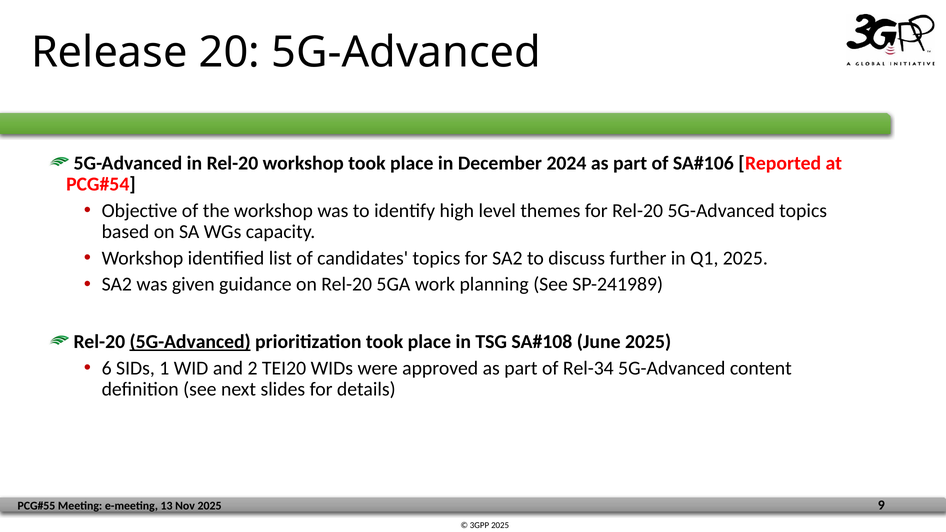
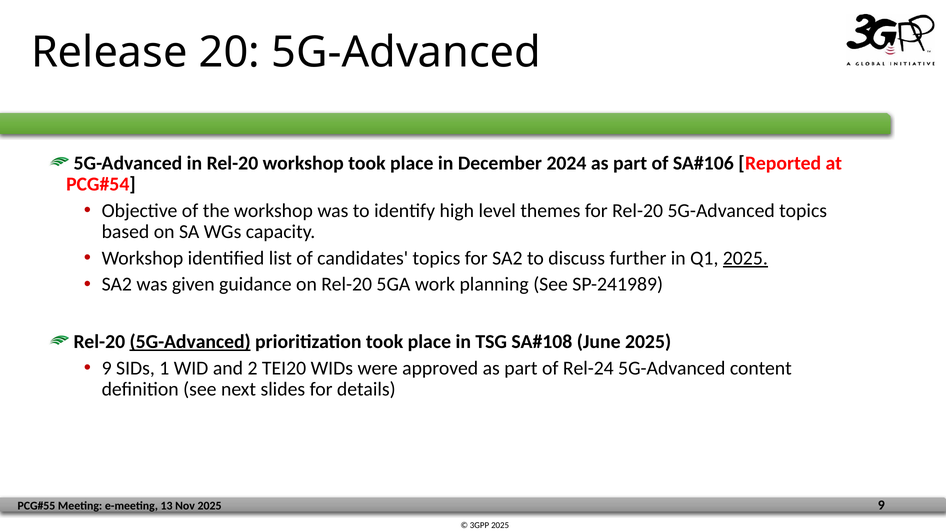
2025 at (745, 258) underline: none -> present
6 at (107, 368): 6 -> 9
Rel-34: Rel-34 -> Rel-24
